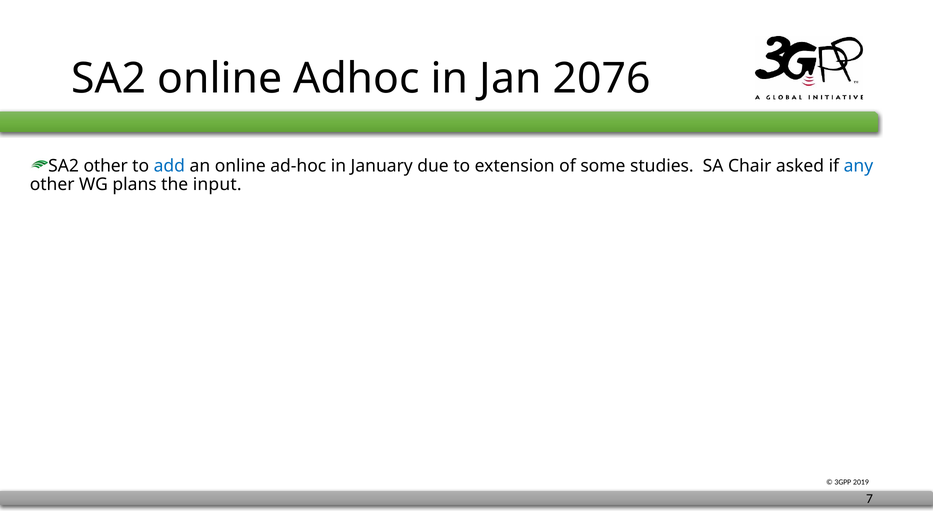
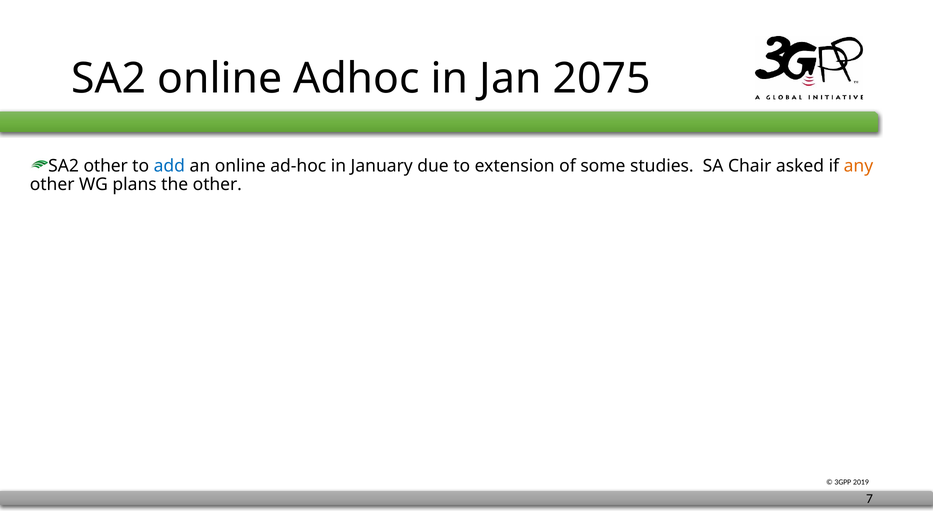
2076: 2076 -> 2075
any colour: blue -> orange
the input: input -> other
